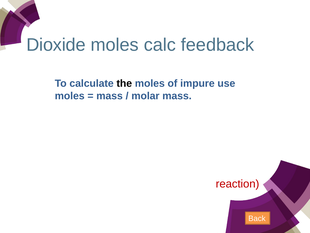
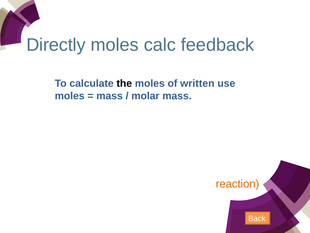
Dioxide: Dioxide -> Directly
of impure: impure -> written
reaction at (238, 184) colour: red -> orange
